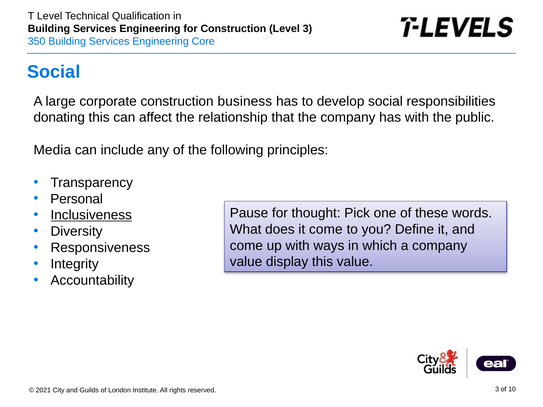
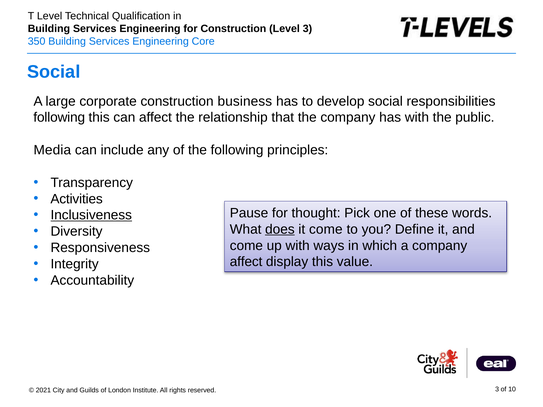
donating at (59, 118): donating -> following
Personal: Personal -> Activities
does underline: none -> present
value at (246, 262): value -> affect
